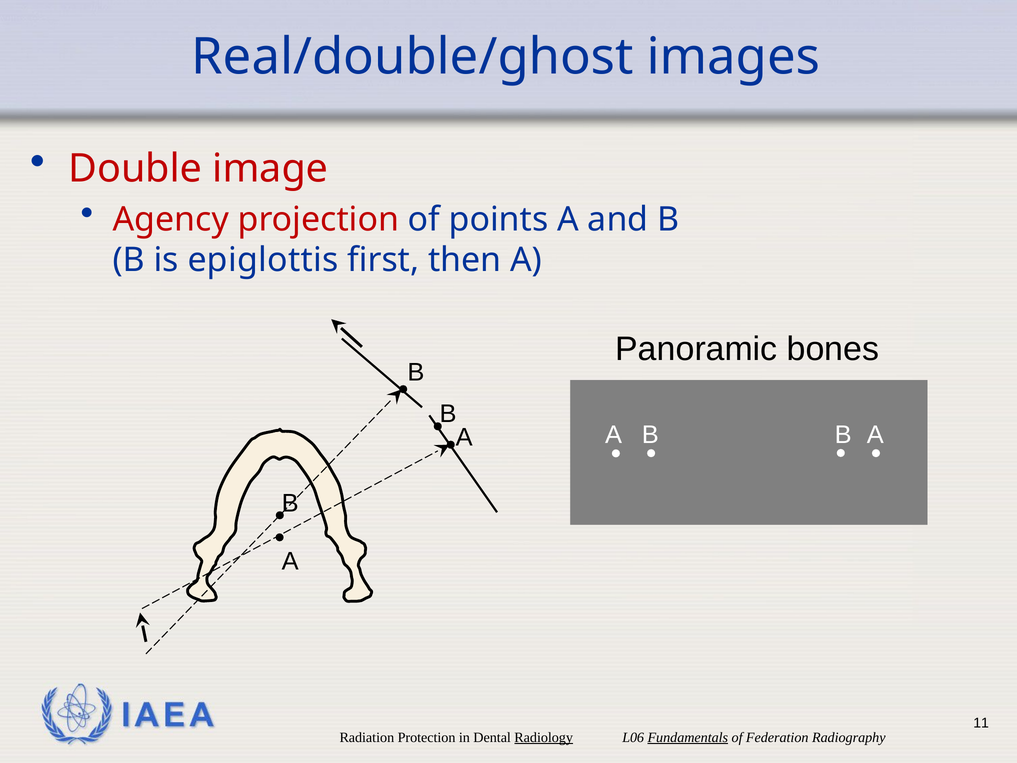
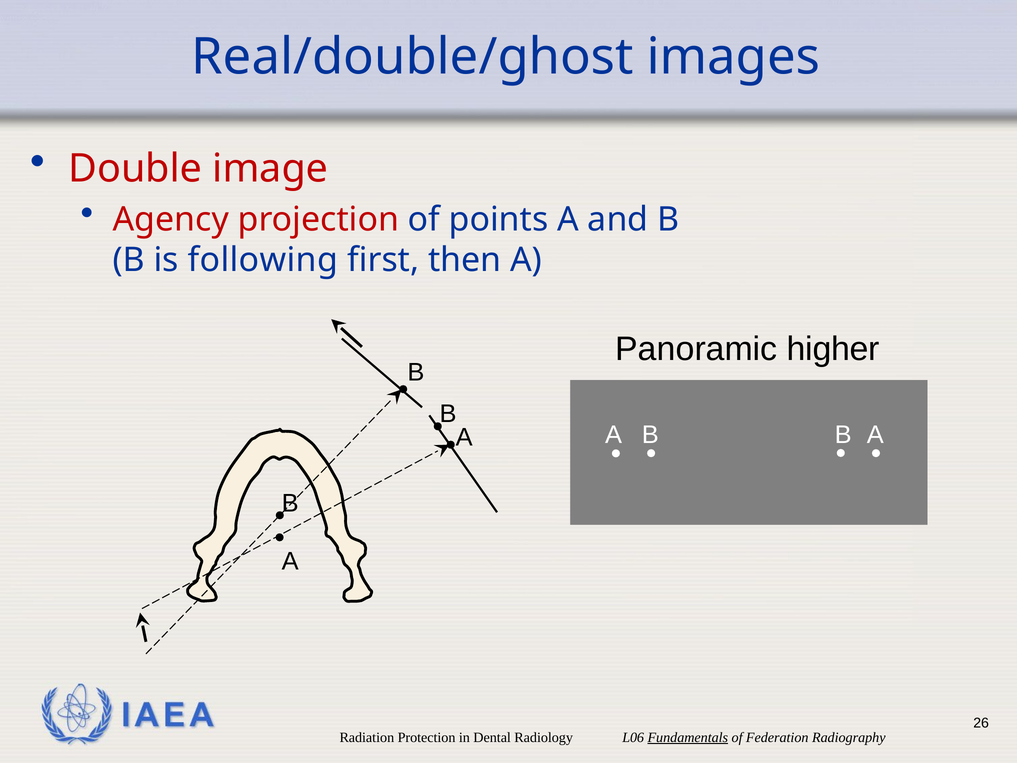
epiglottis: epiglottis -> following
bones: bones -> higher
11: 11 -> 26
Radiology underline: present -> none
